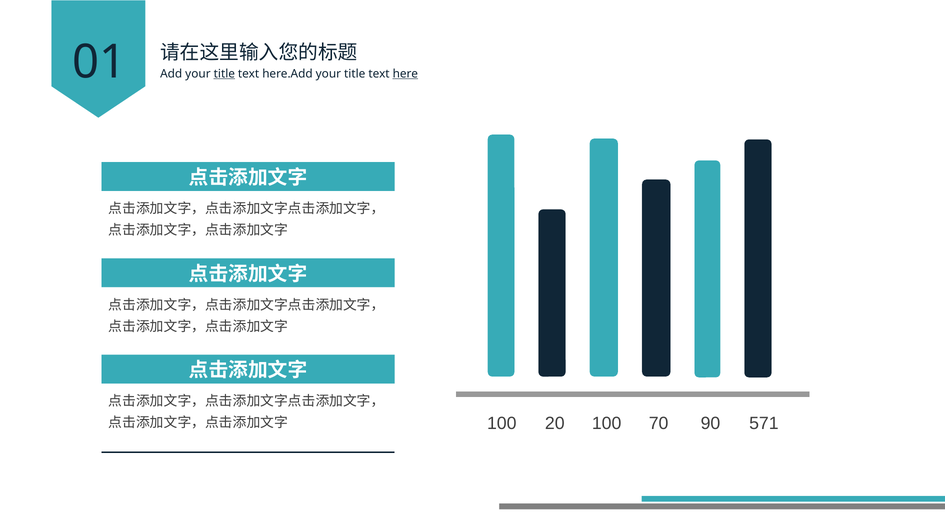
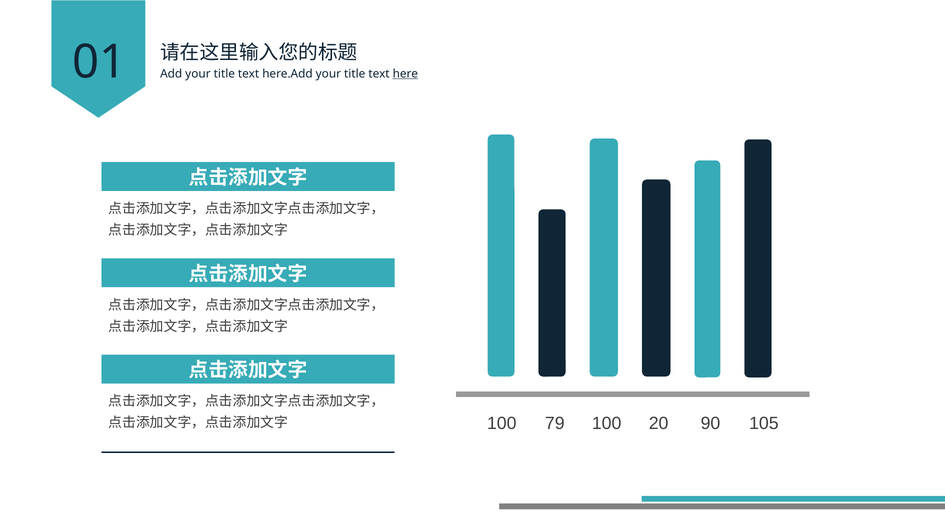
title at (224, 74) underline: present -> none
20: 20 -> 79
70: 70 -> 20
571: 571 -> 105
